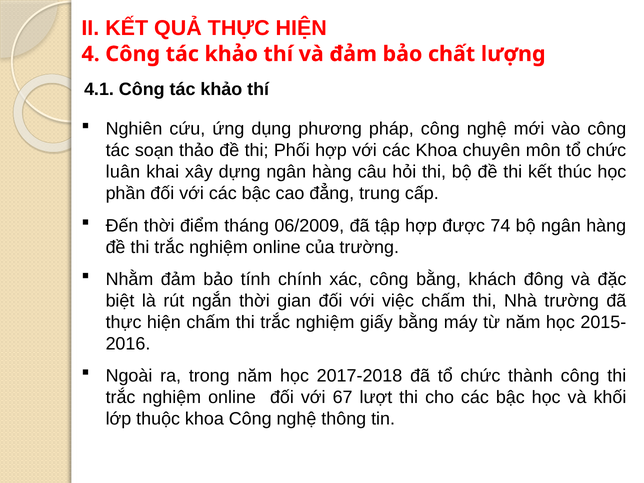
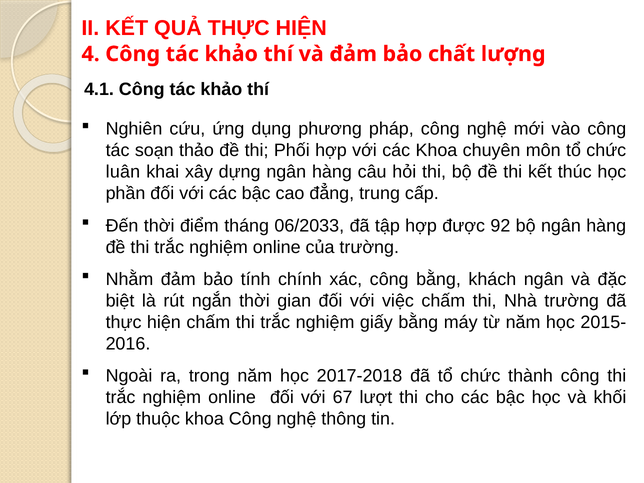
06/2009: 06/2009 -> 06/2033
74: 74 -> 92
khách đông: đông -> ngân
